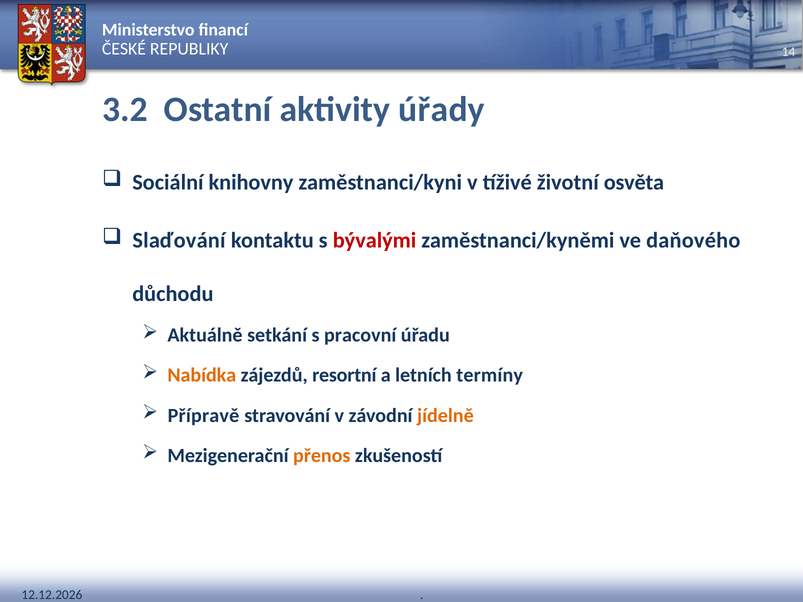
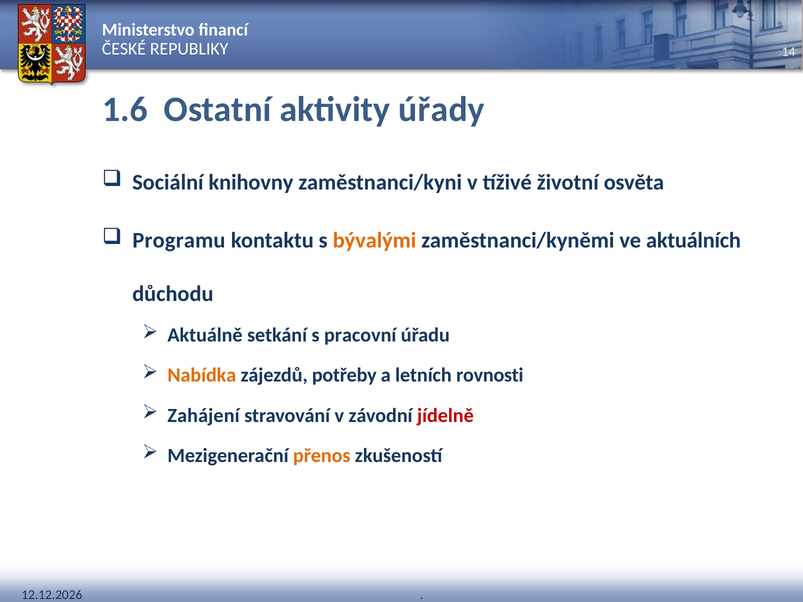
3.2: 3.2 -> 1.6
Slaďování: Slaďování -> Programu
bývalými colour: red -> orange
daňového: daňového -> aktuálních
resortní: resortní -> potřeby
termíny: termíny -> rovnosti
Přípravě: Přípravě -> Zahájení
jídelně colour: orange -> red
